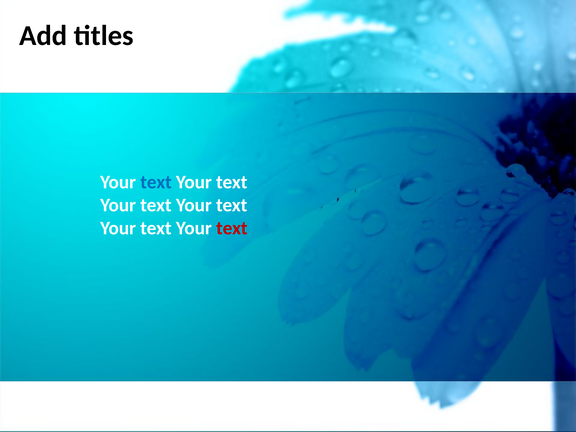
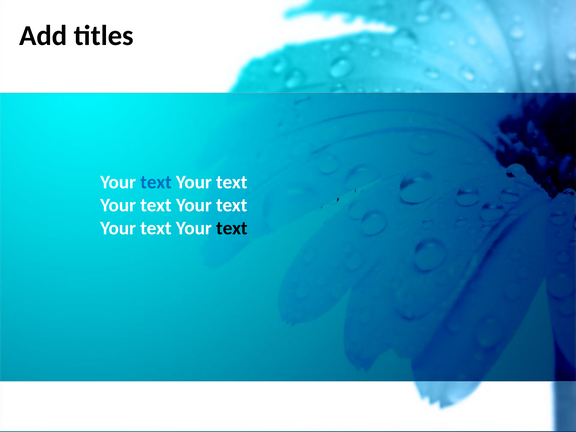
text at (232, 228) colour: red -> black
